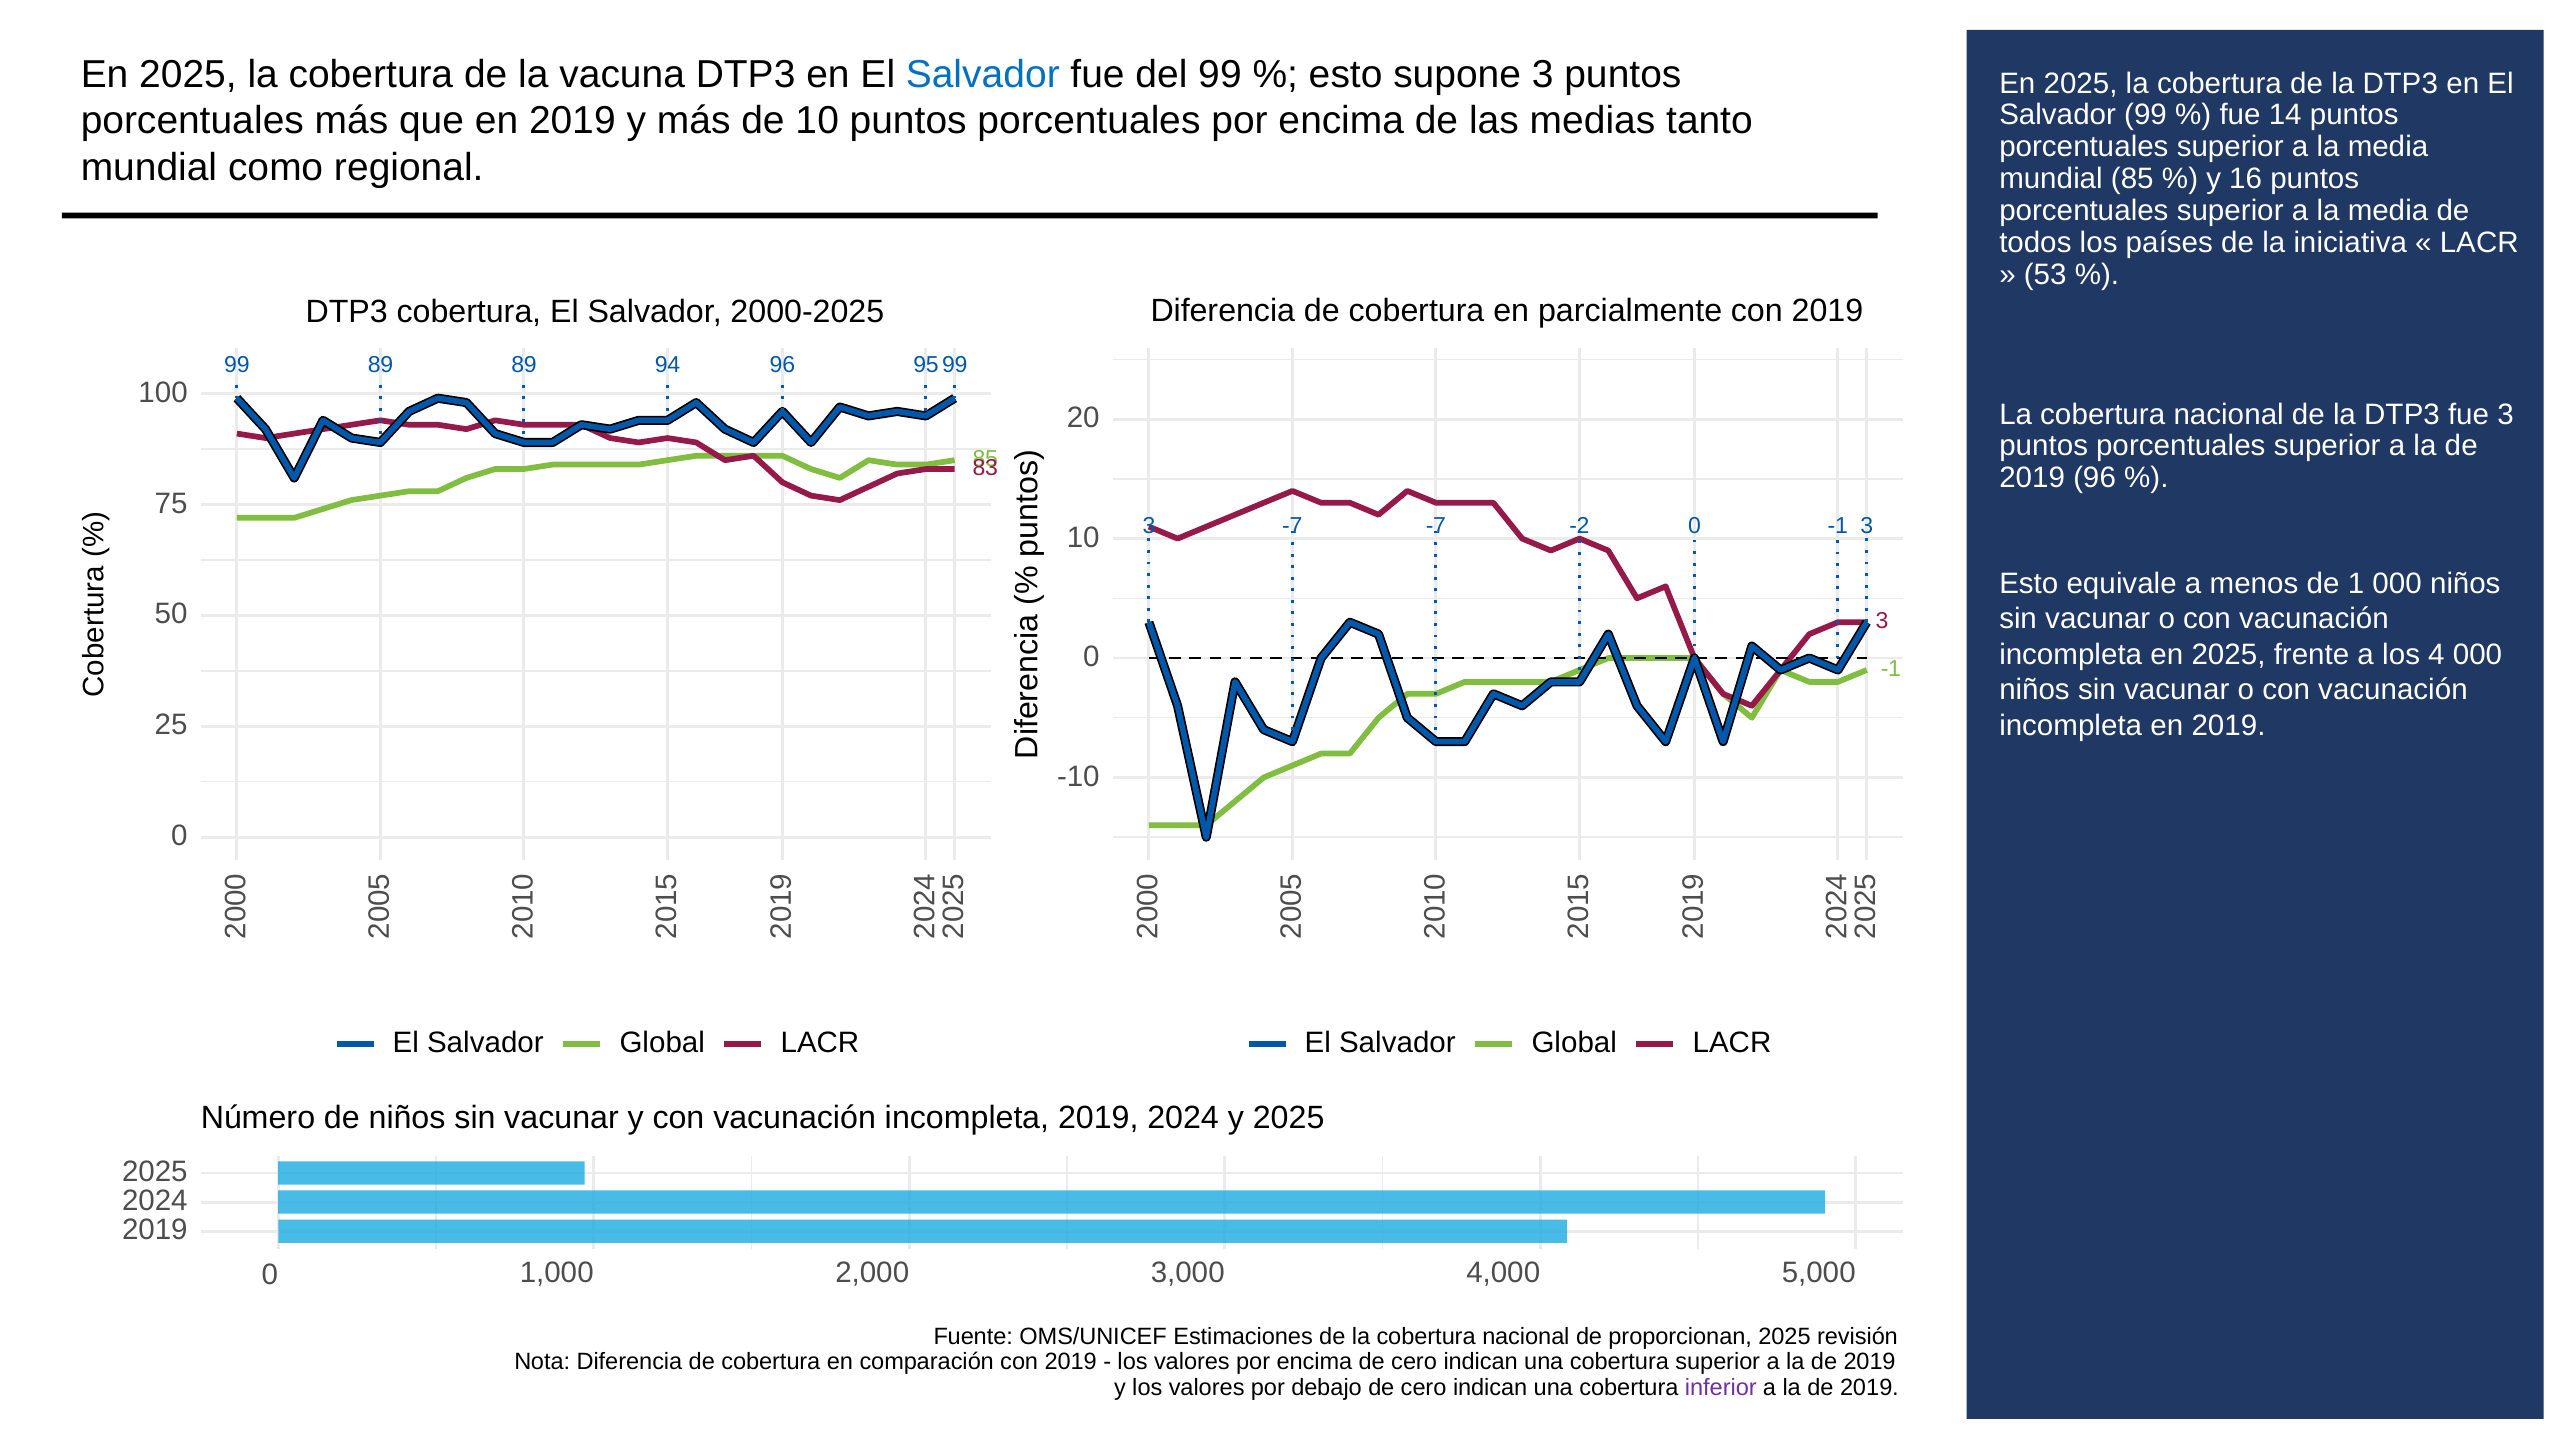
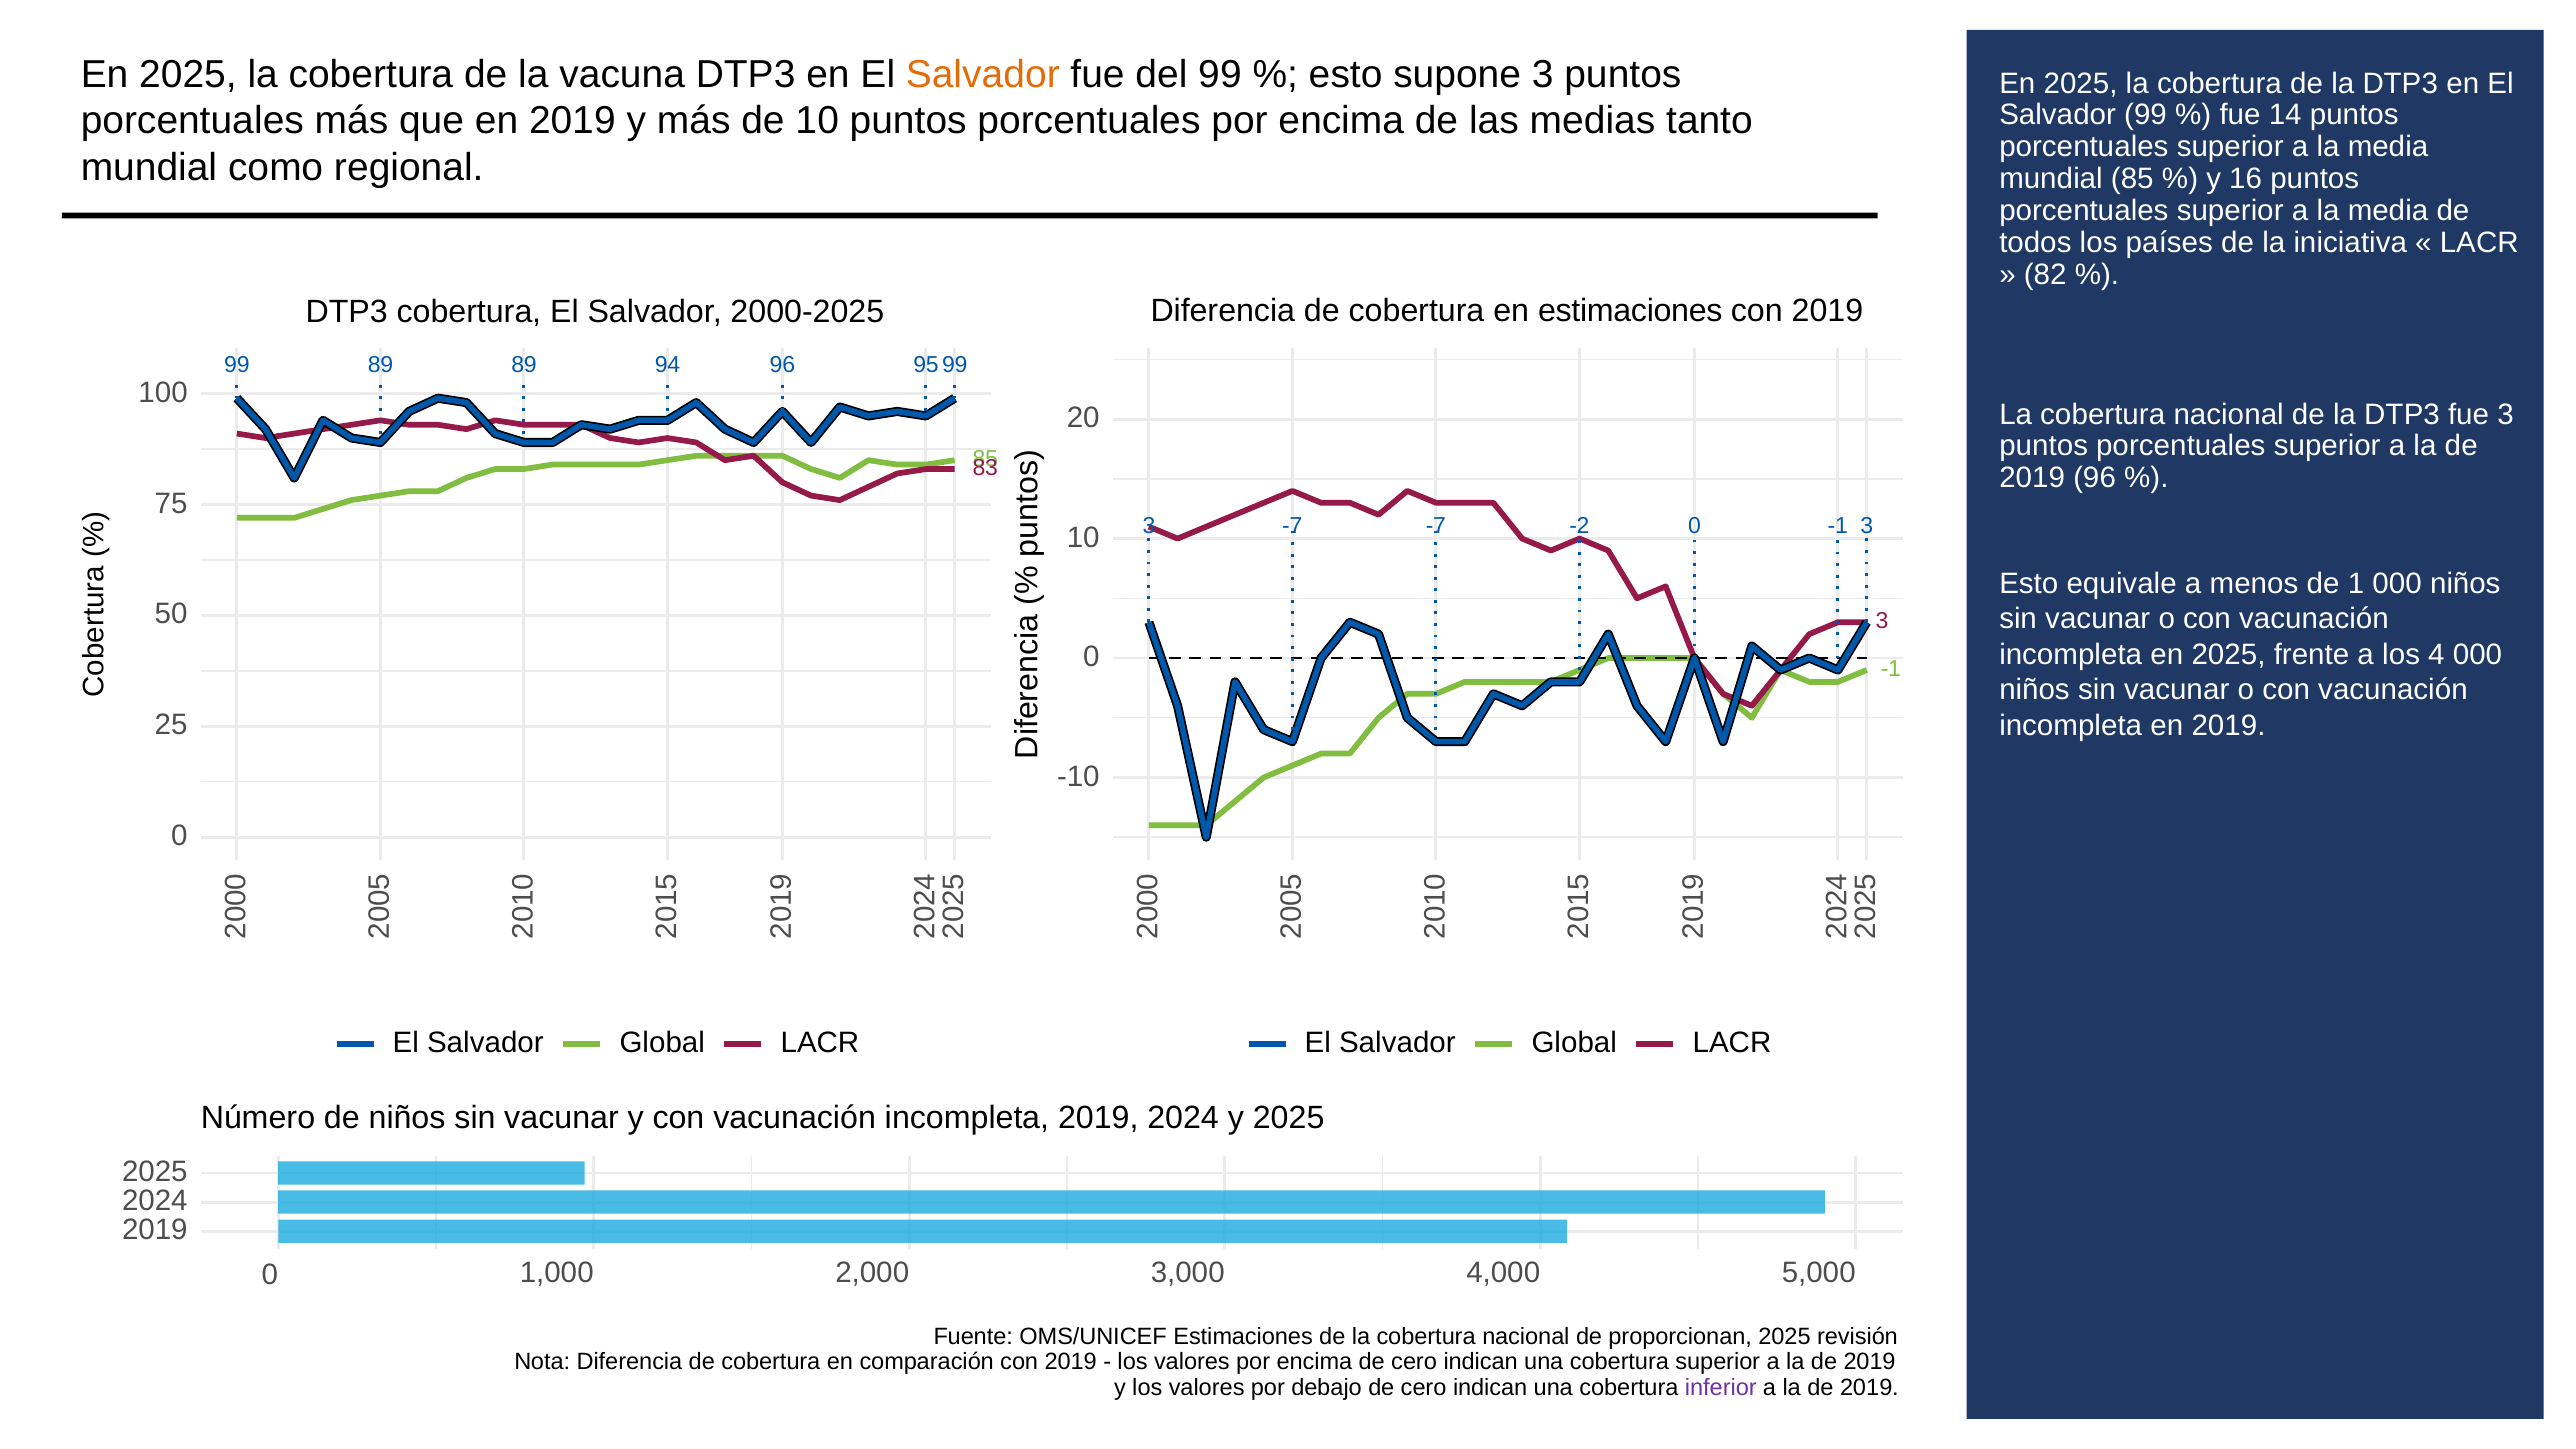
Salvador at (983, 74) colour: blue -> orange
53: 53 -> 82
en parcialmente: parcialmente -> estimaciones
